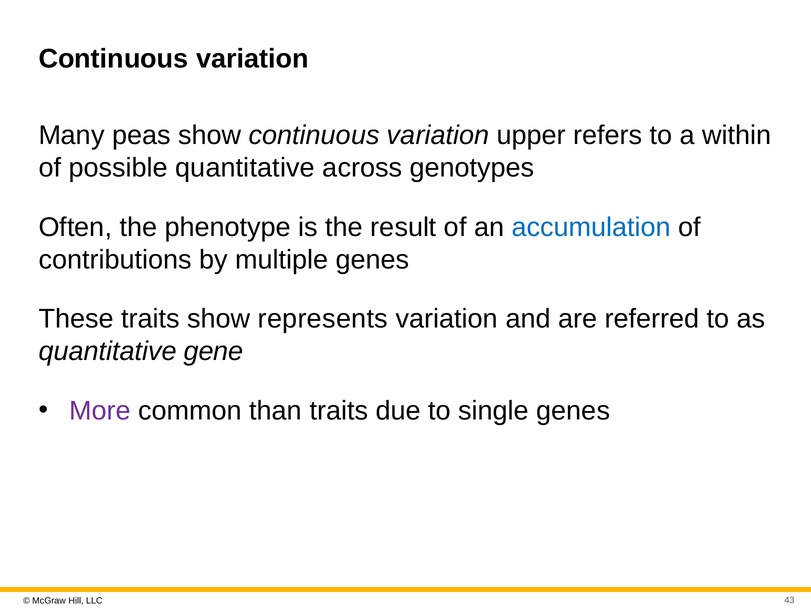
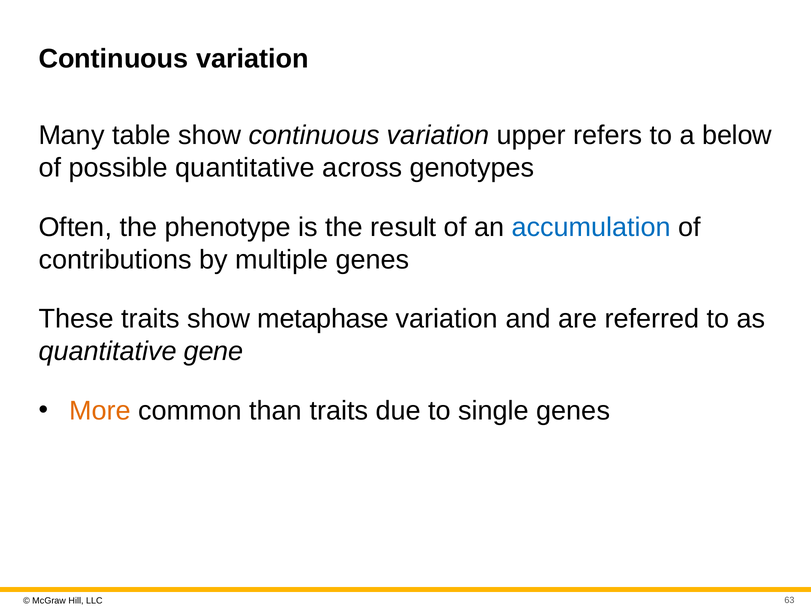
peas: peas -> table
within: within -> below
represents: represents -> metaphase
More colour: purple -> orange
43: 43 -> 63
